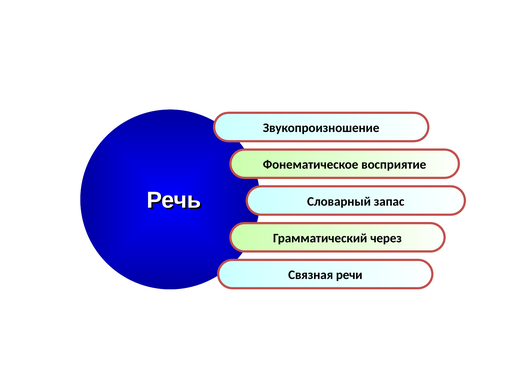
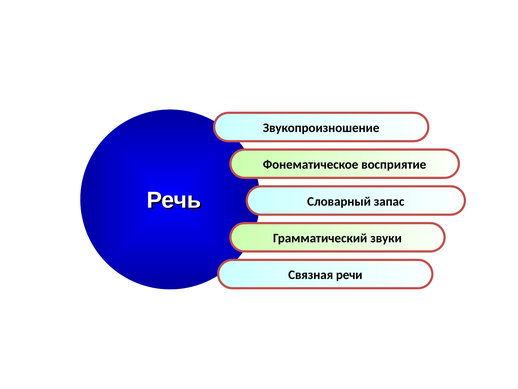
через: через -> звуки
